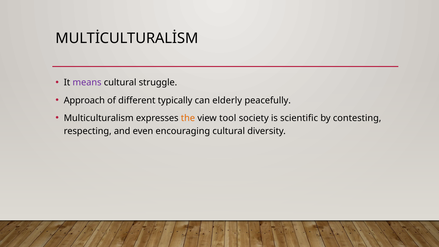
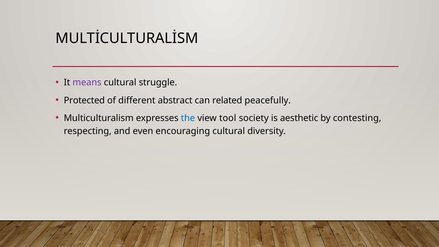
Approach: Approach -> Protected
typically: typically -> abstract
elderly: elderly -> related
the colour: orange -> blue
scientific: scientific -> aesthetic
